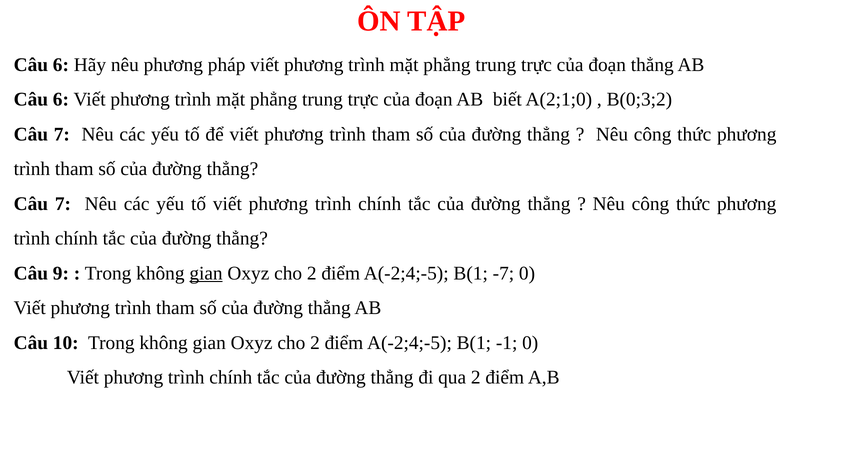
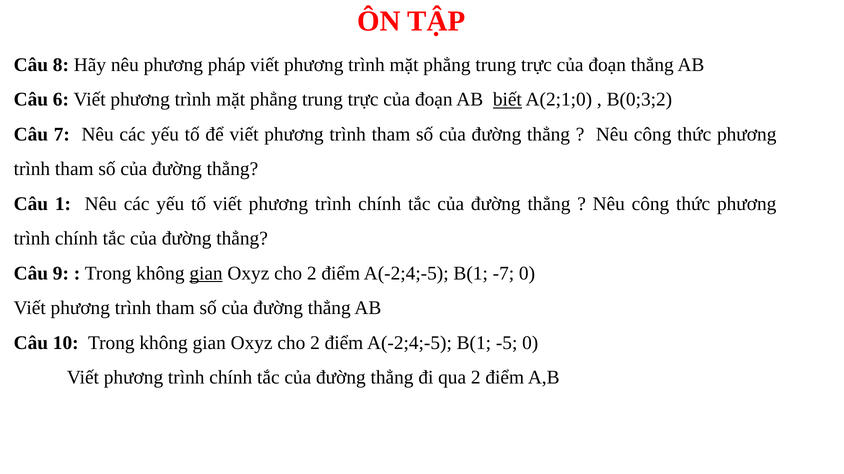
6 at (61, 65): 6 -> 8
biết underline: none -> present
7 at (63, 204): 7 -> 1
-1: -1 -> -5
